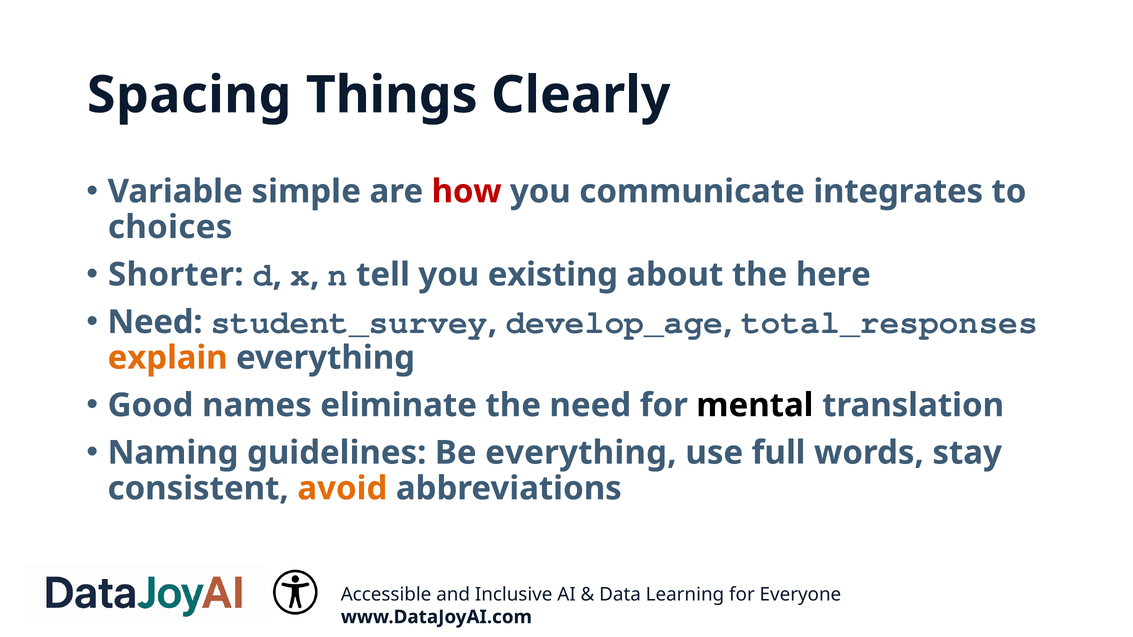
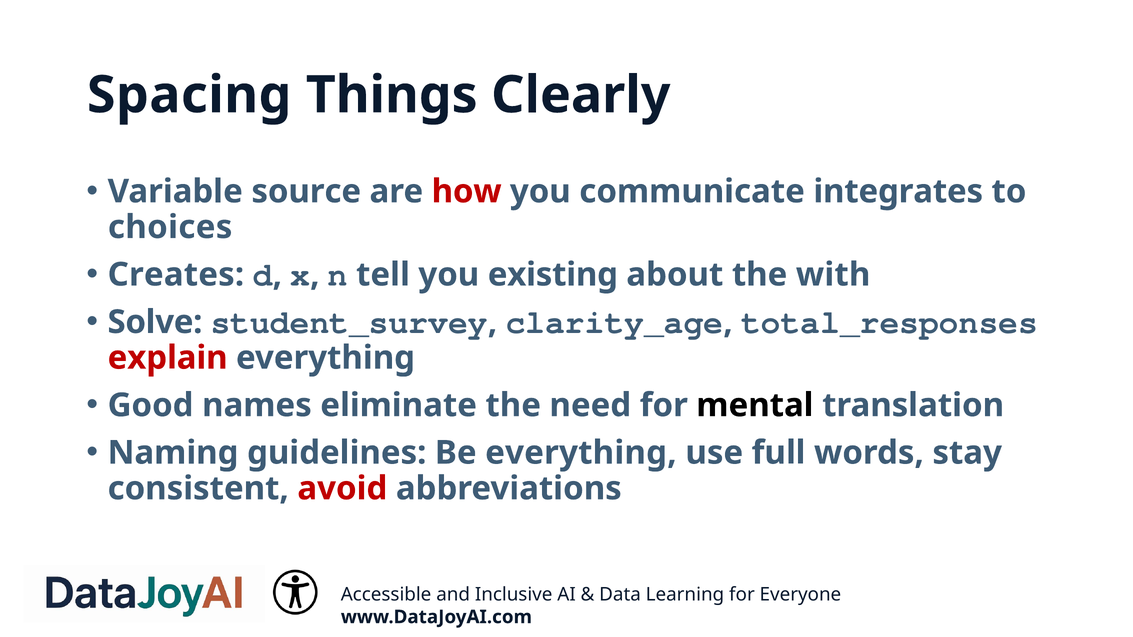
simple: simple -> source
Shorter: Shorter -> Creates
here: here -> with
Need at (155, 322): Need -> Solve
develop_age: develop_age -> clarity_age
explain colour: orange -> red
avoid colour: orange -> red
